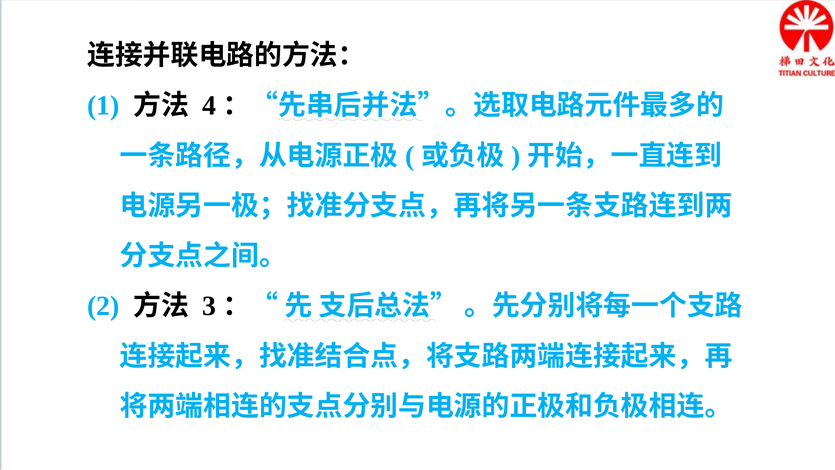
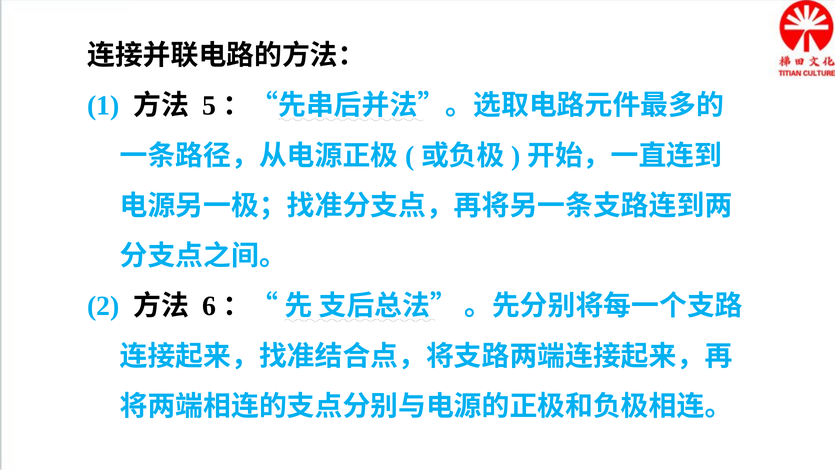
4: 4 -> 5
3: 3 -> 6
